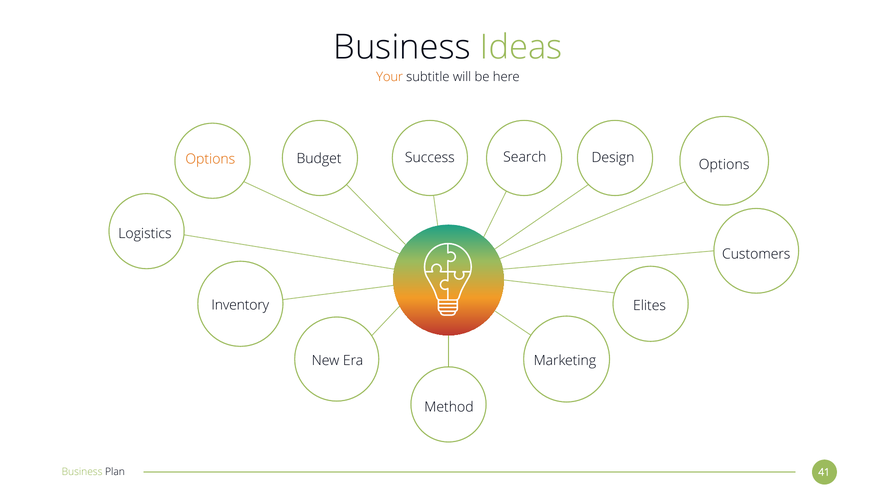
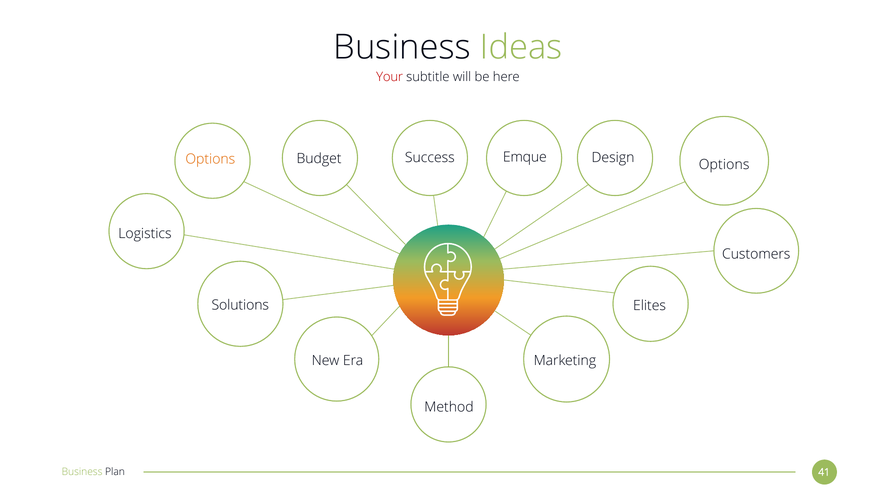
Your colour: orange -> red
Search: Search -> Emque
Inventory: Inventory -> Solutions
